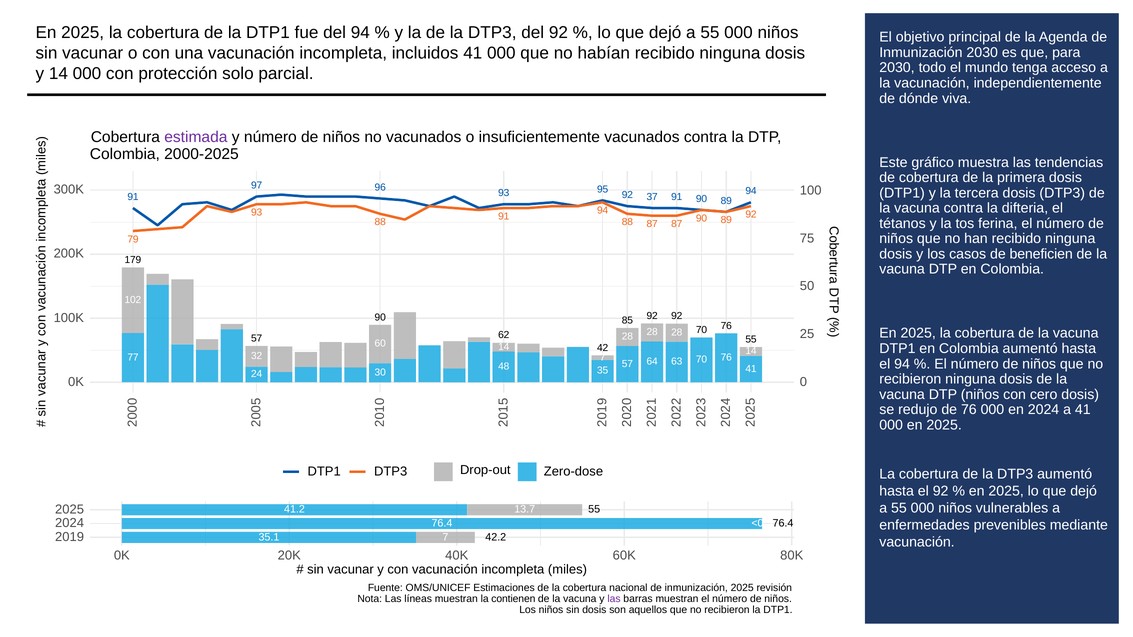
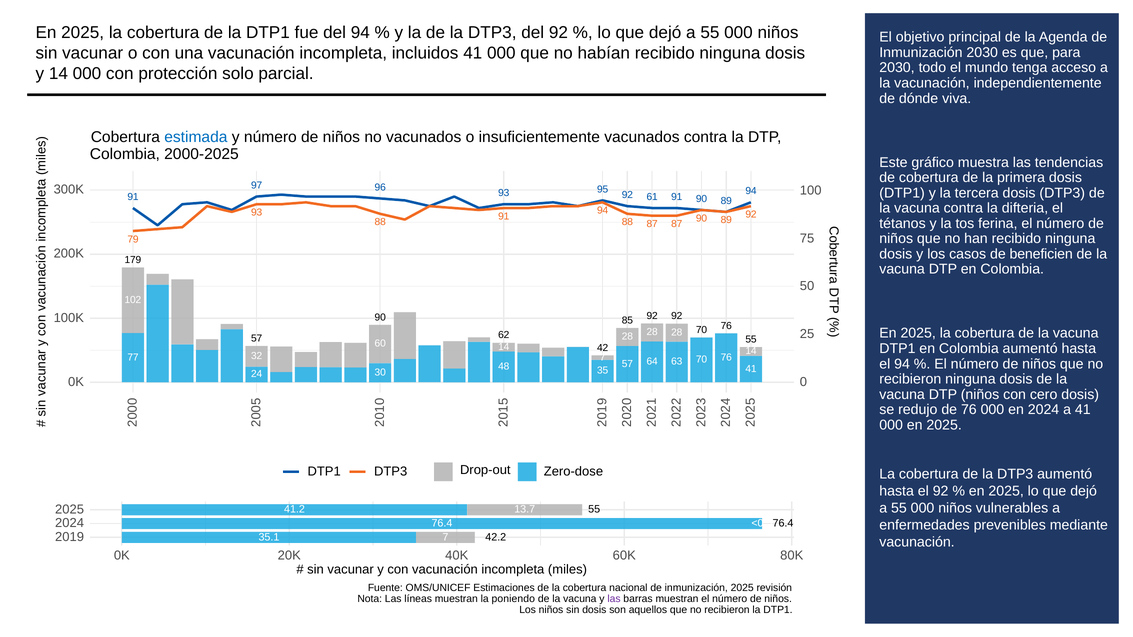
estimada colour: purple -> blue
37: 37 -> 61
contienen: contienen -> poniendo
